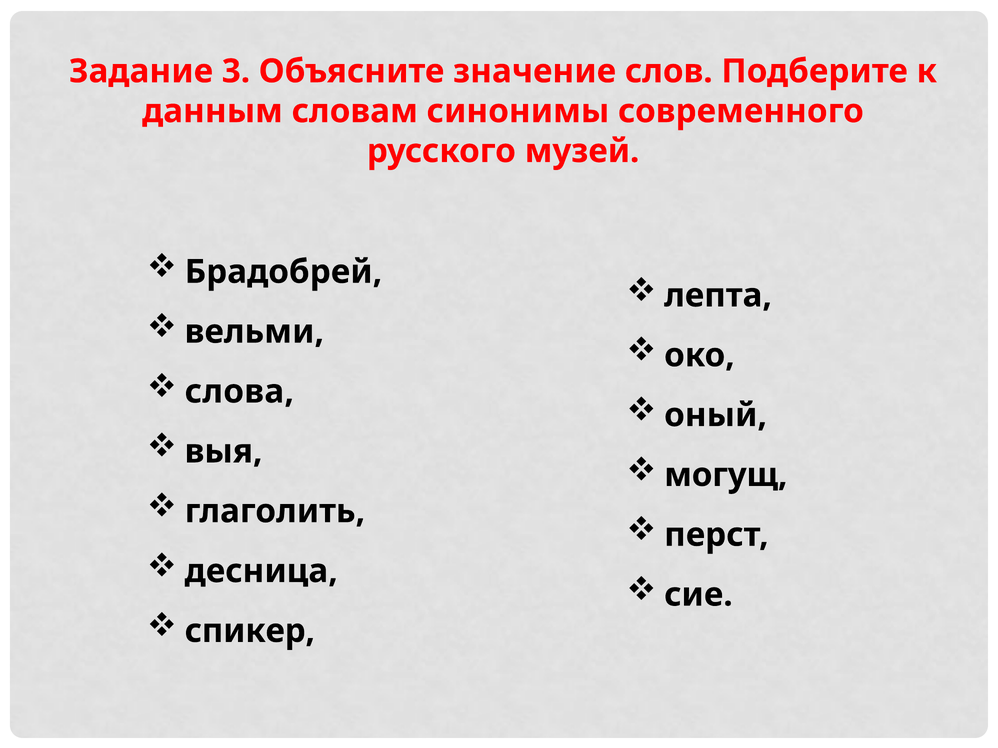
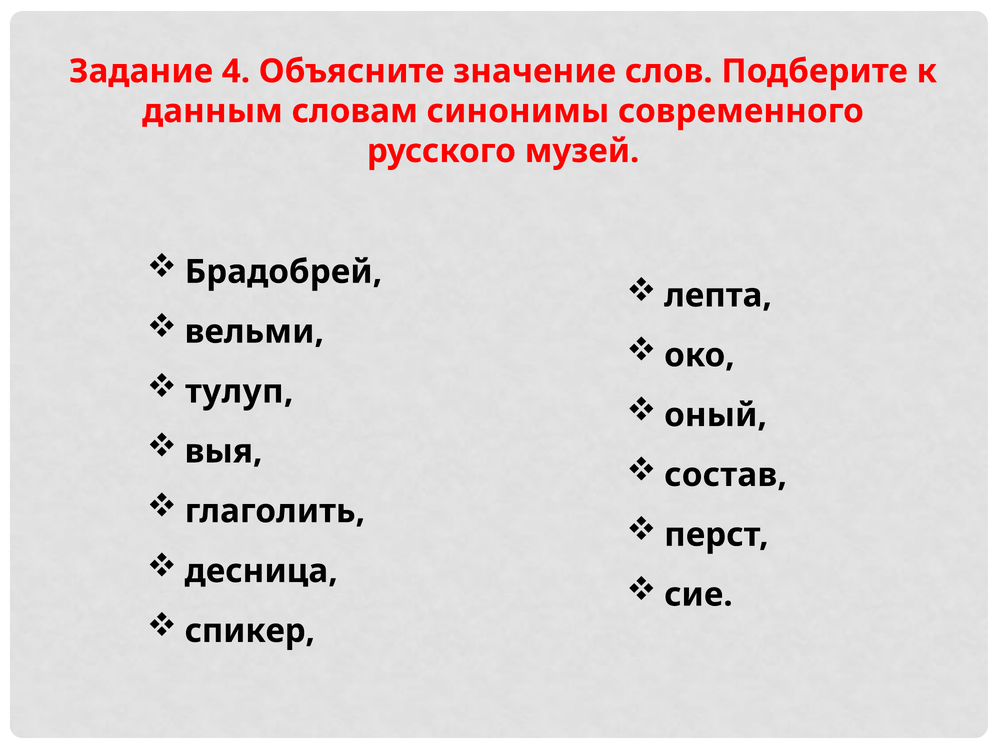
3: 3 -> 4
слова: слова -> тулуп
могущ: могущ -> состав
